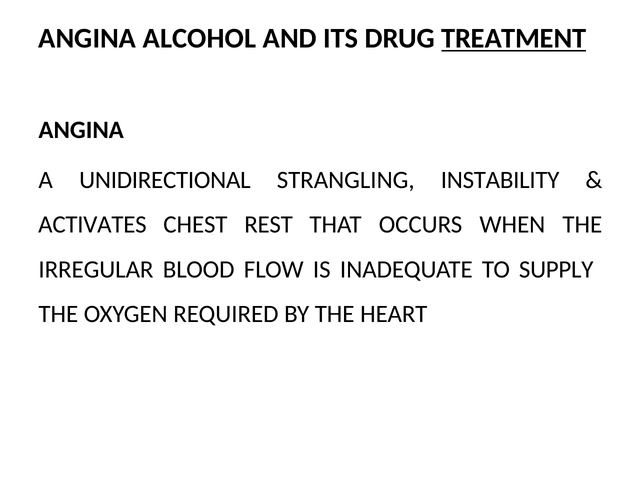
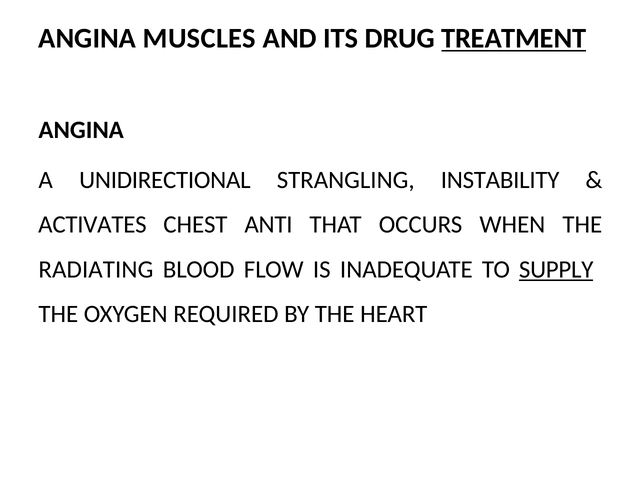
ALCOHOL: ALCOHOL -> MUSCLES
REST: REST -> ANTI
IRREGULAR: IRREGULAR -> RADIATING
SUPPLY underline: none -> present
